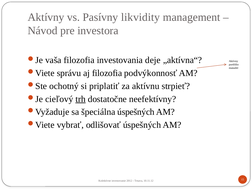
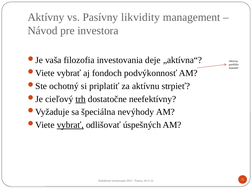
správu at (69, 73): správu -> vybrať
aj filozofia: filozofia -> fondoch
špeciálna úspešných: úspešných -> nevýhody
vybrať at (70, 125) underline: none -> present
